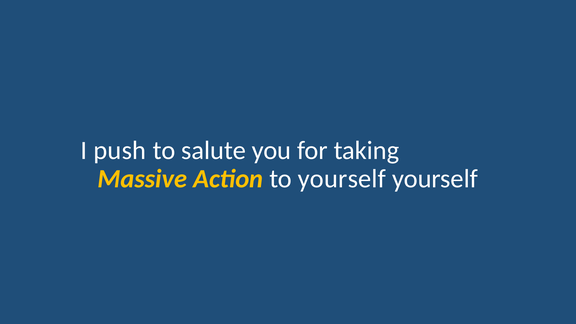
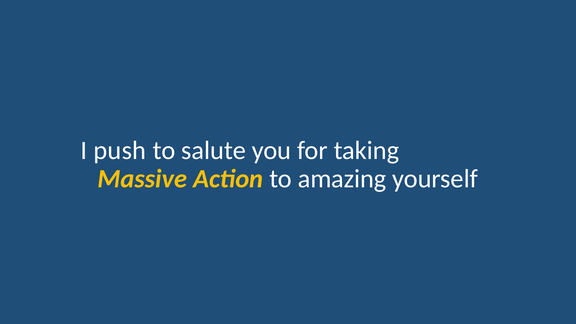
to yourself: yourself -> amazing
